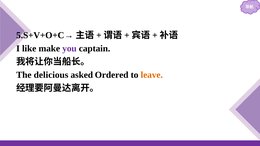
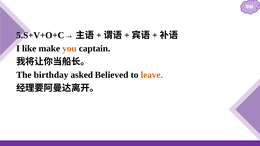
you colour: purple -> orange
delicious: delicious -> birthday
Ordered: Ordered -> Believed
